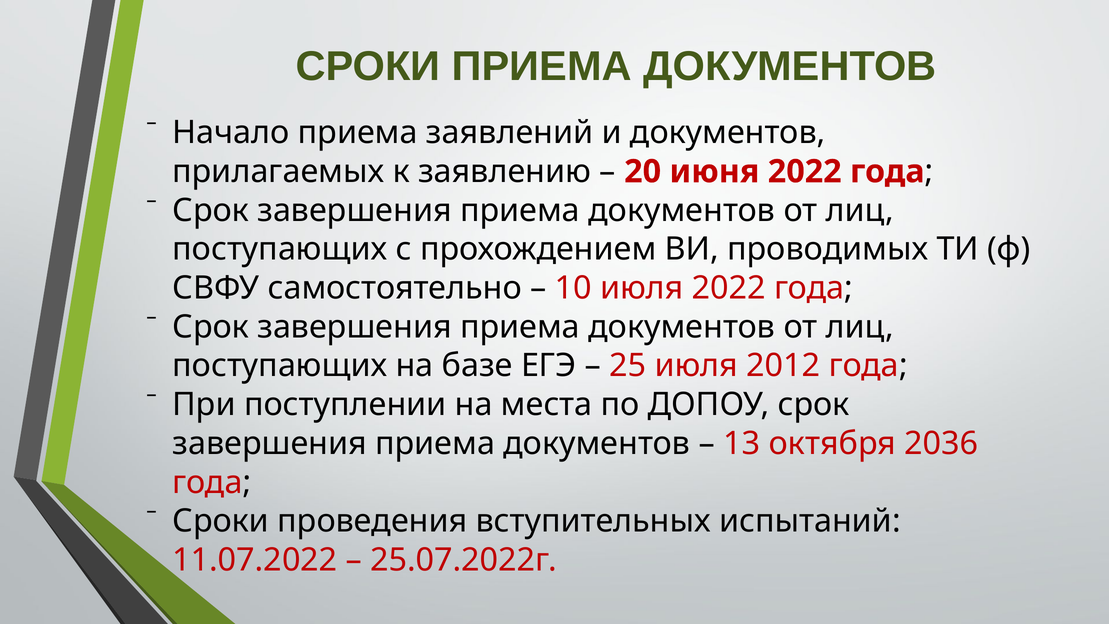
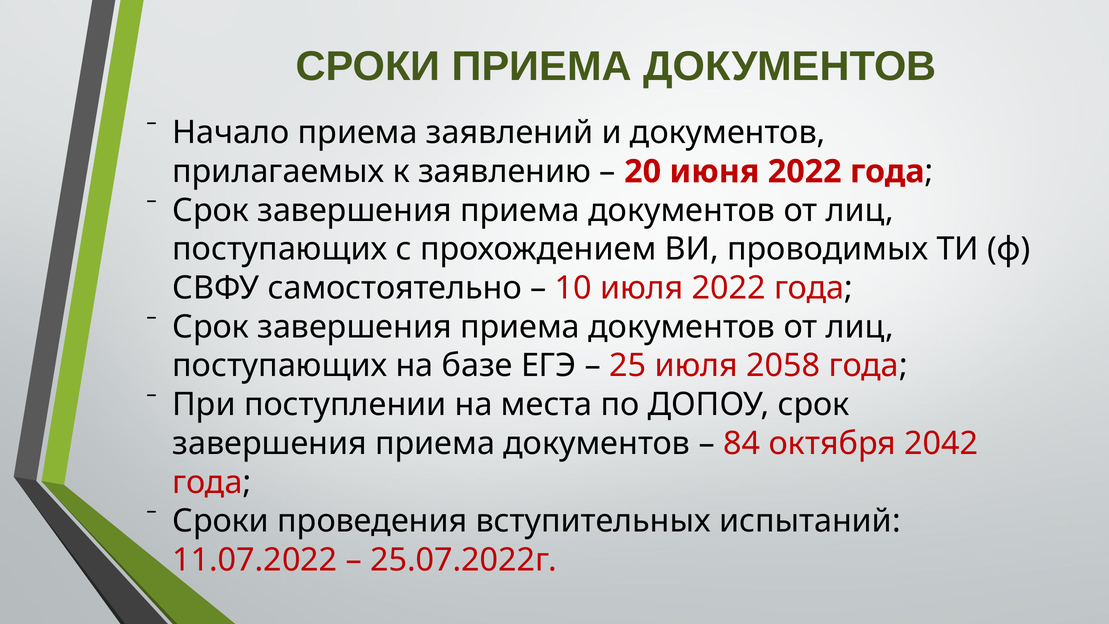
2012: 2012 -> 2058
13: 13 -> 84
2036: 2036 -> 2042
